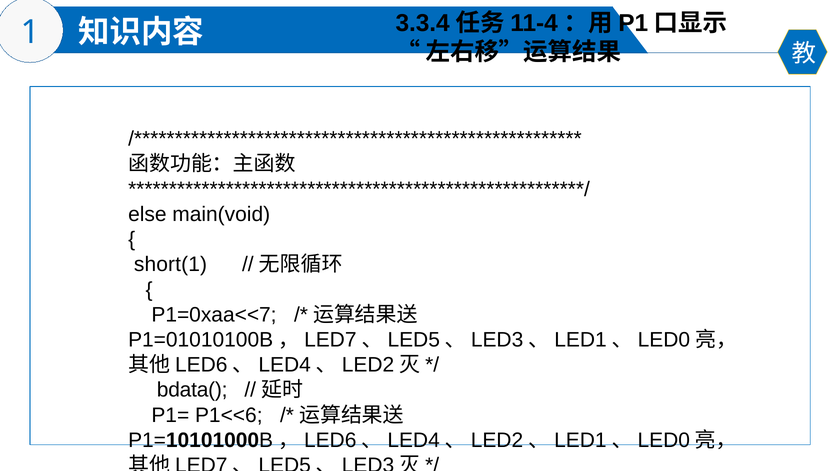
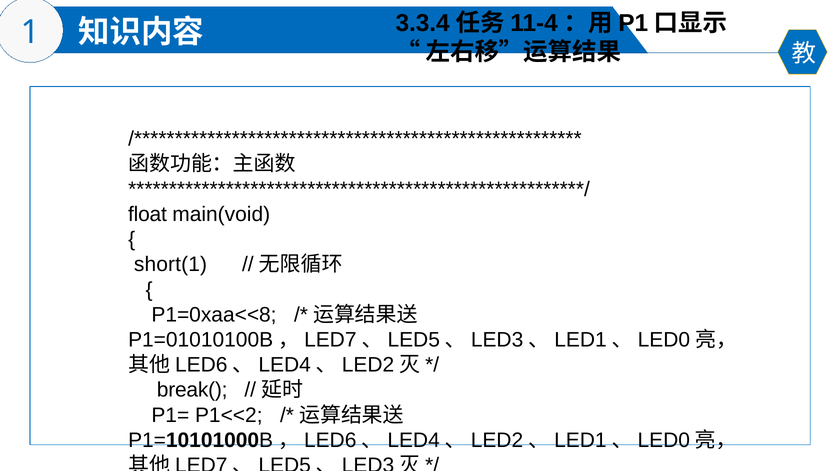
else: else -> float
P1=0xaa<<7: P1=0xaa<<7 -> P1=0xaa<<8
bdata(: bdata( -> break(
P1<<6: P1<<6 -> P1<<2
